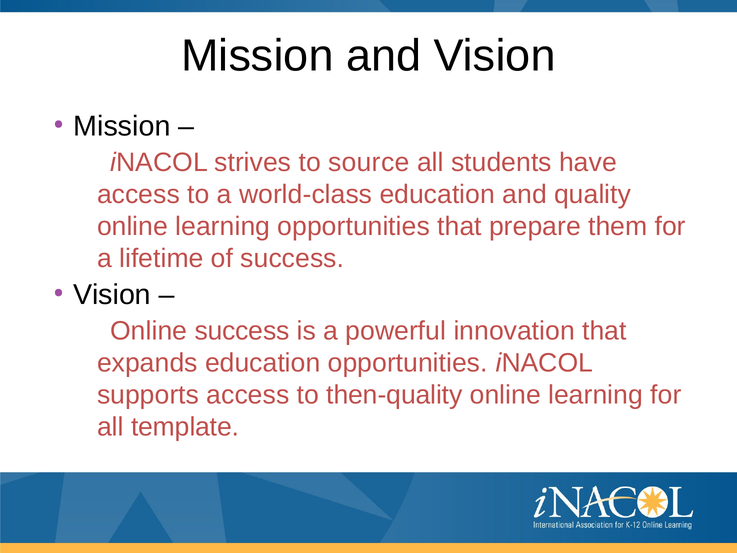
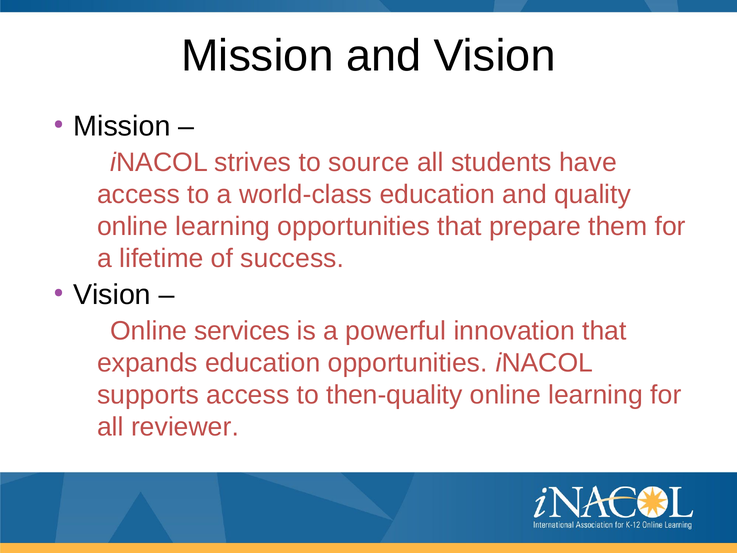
success at (242, 331): success -> services
template: template -> reviewer
